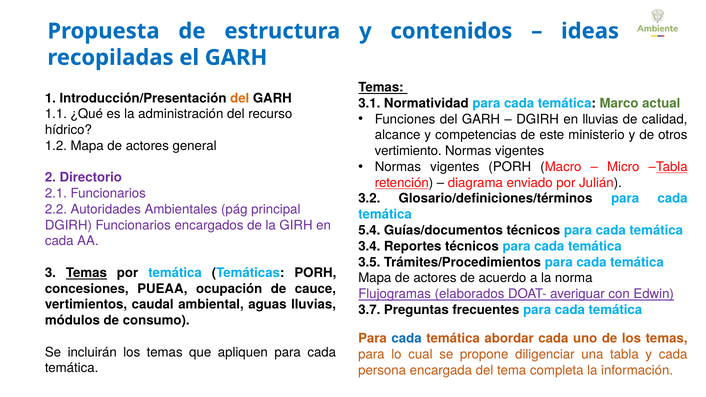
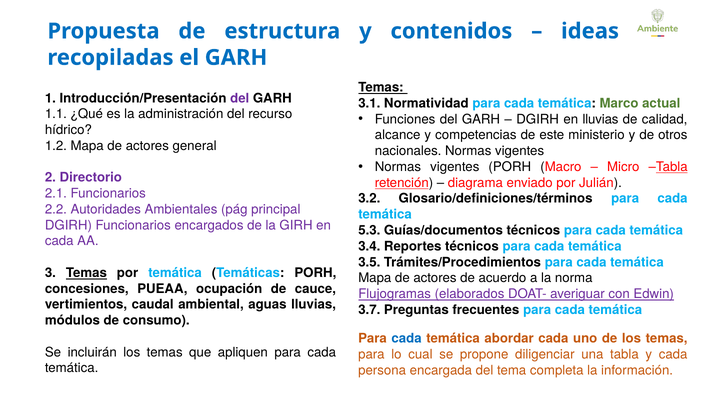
del at (240, 98) colour: orange -> purple
vertimiento: vertimiento -> nacionales
5.4: 5.4 -> 5.3
